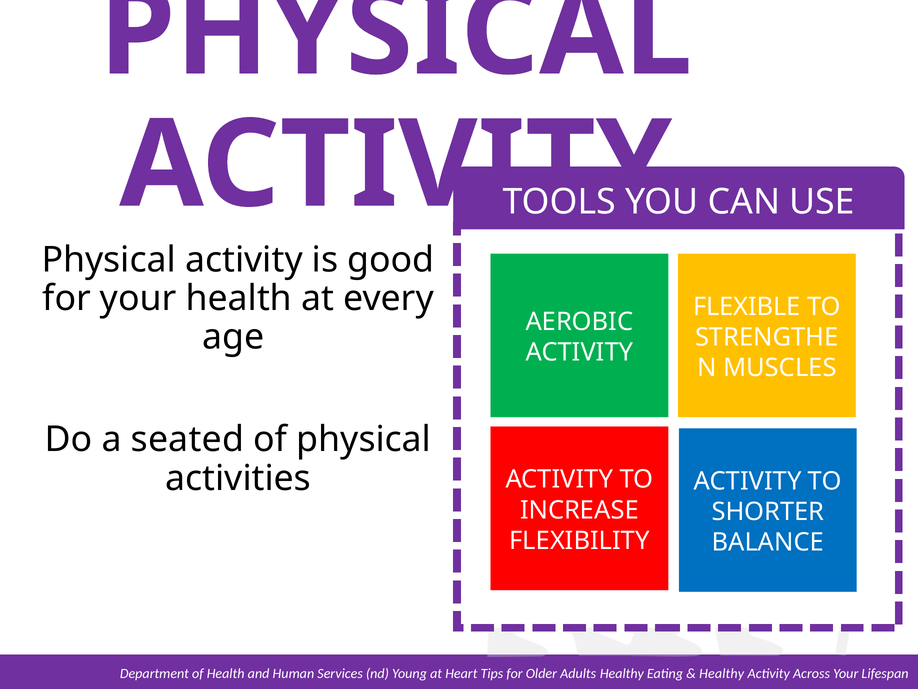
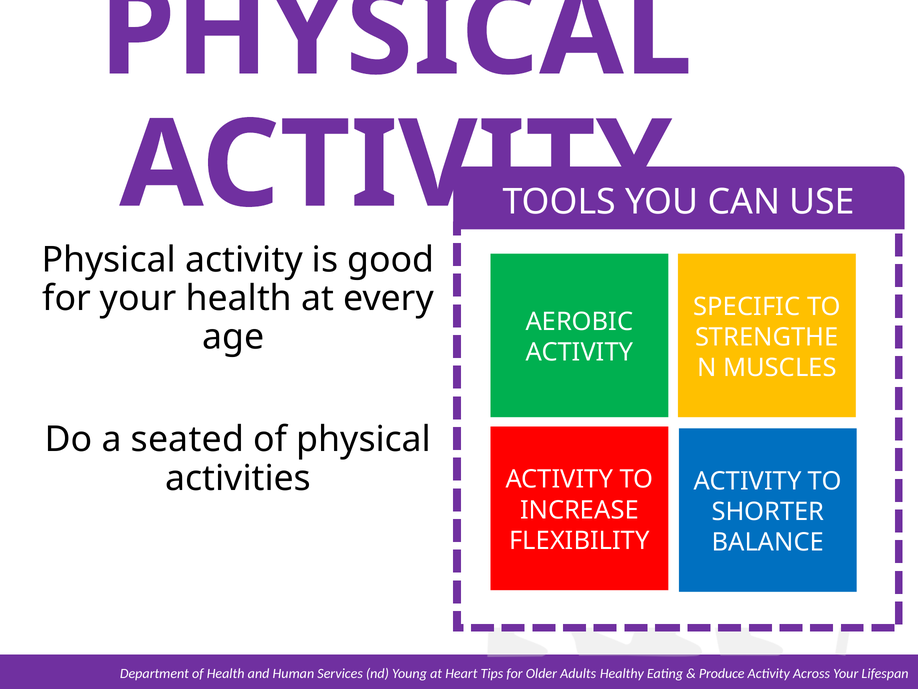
FLEXIBLE: FLEXIBLE -> SPECIFIC
Healthy at (722, 673): Healthy -> Produce
